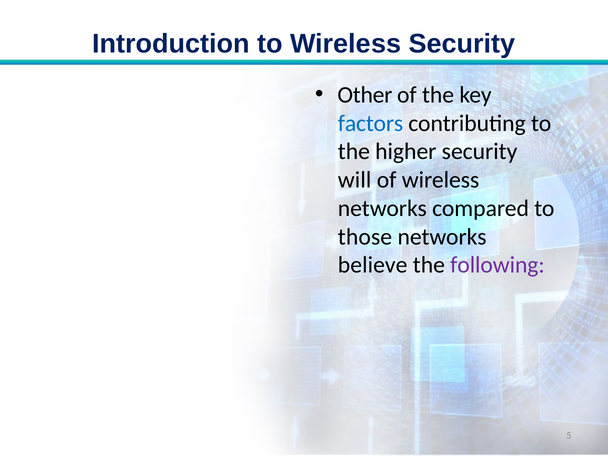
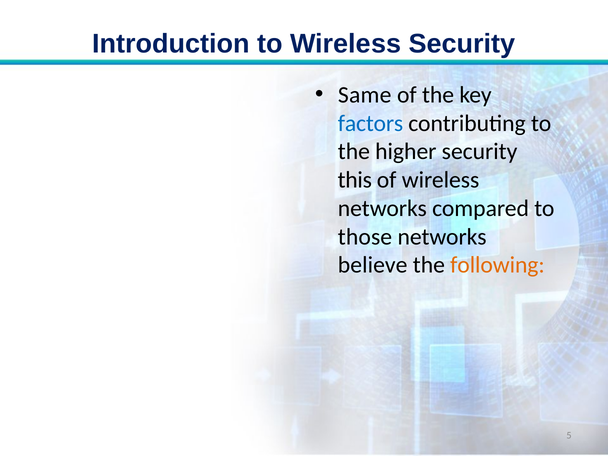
Other: Other -> Same
will: will -> this
following colour: purple -> orange
